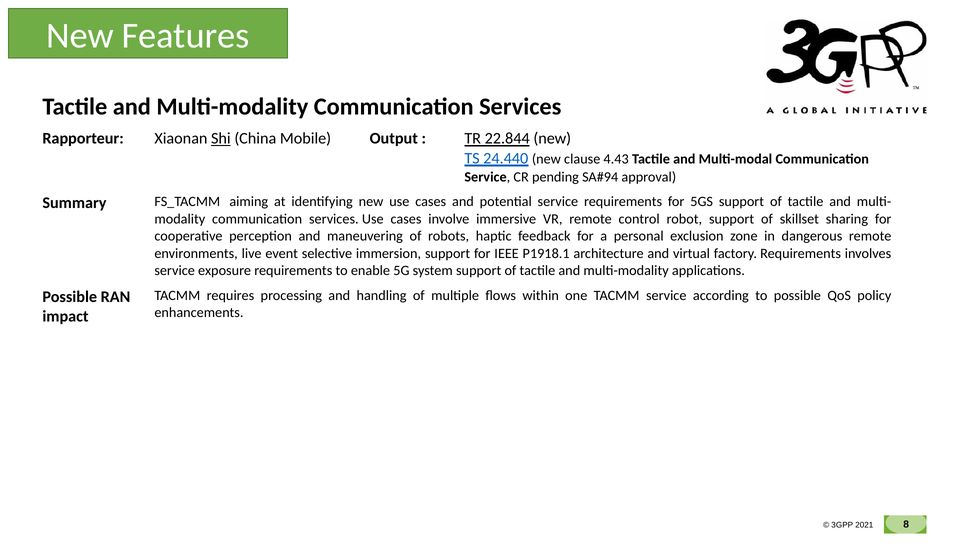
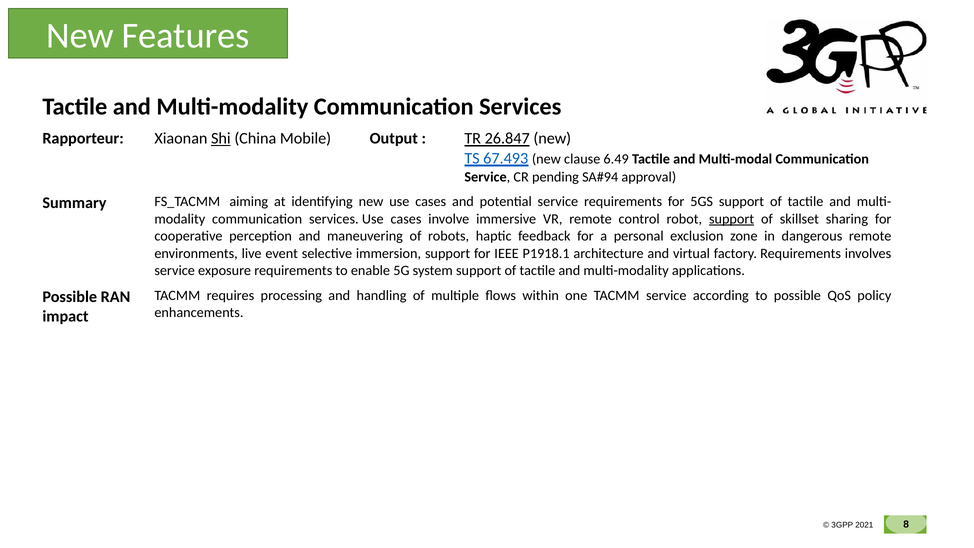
22.844: 22.844 -> 26.847
24.440: 24.440 -> 67.493
4.43: 4.43 -> 6.49
support at (732, 219) underline: none -> present
